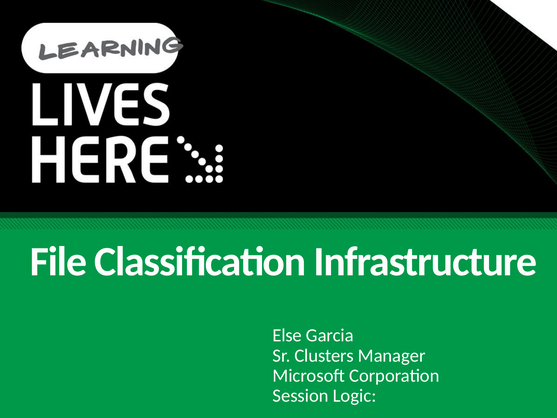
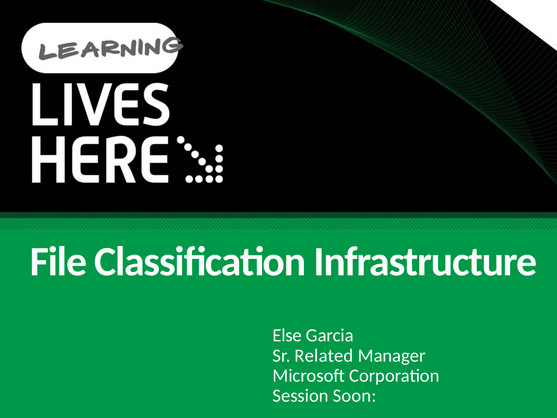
Clusters: Clusters -> Related
Logic: Logic -> Soon
